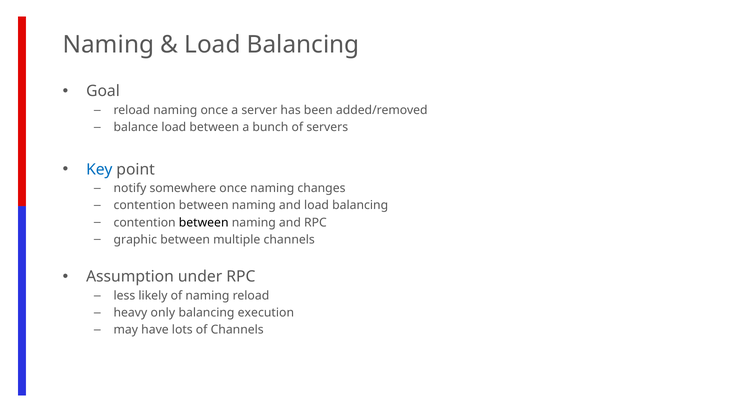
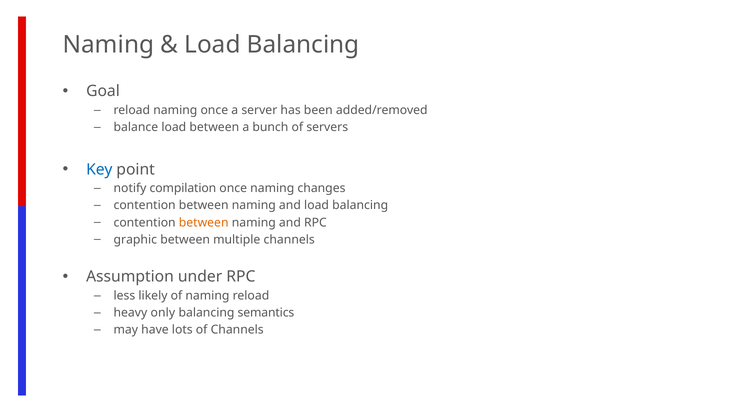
somewhere: somewhere -> compilation
between at (204, 223) colour: black -> orange
execution: execution -> semantics
